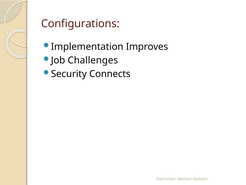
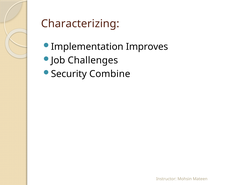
Configurations: Configurations -> Characterizing
Connects: Connects -> Combine
